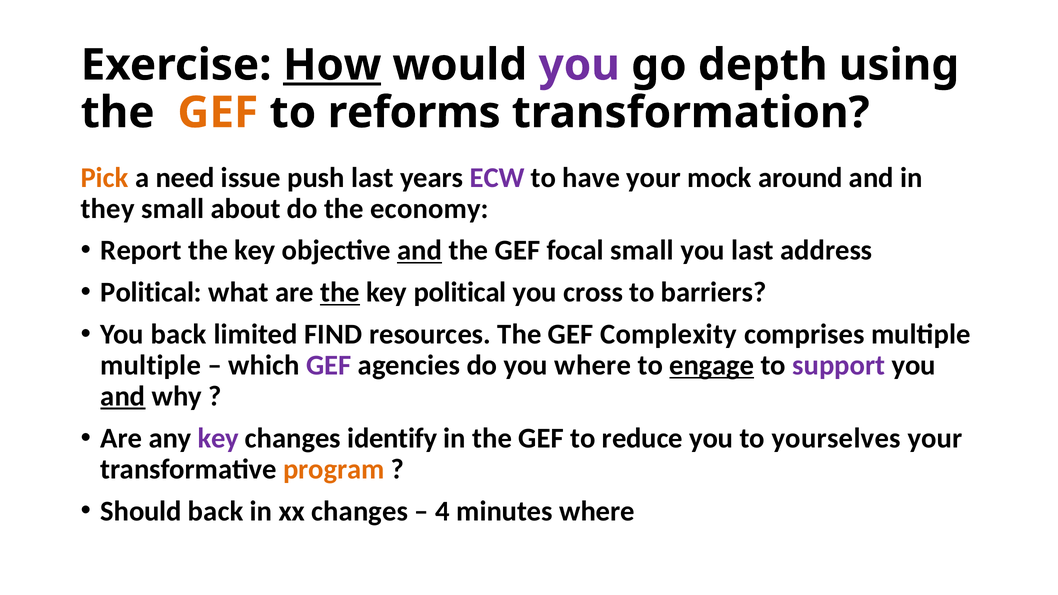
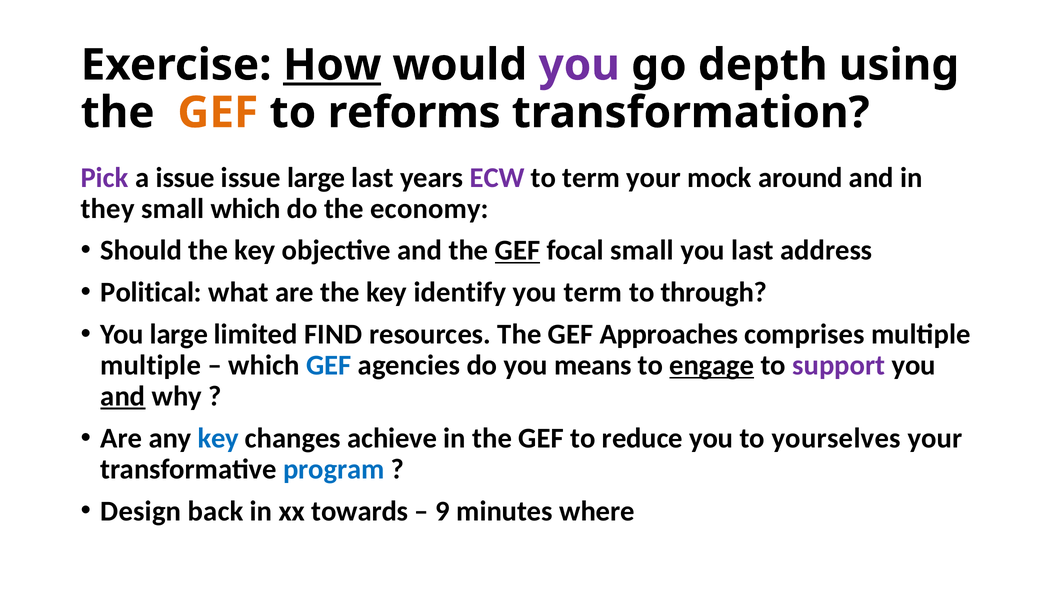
Pick colour: orange -> purple
a need: need -> issue
issue push: push -> large
to have: have -> term
small about: about -> which
Report: Report -> Should
and at (420, 251) underline: present -> none
GEF at (517, 251) underline: none -> present
the at (340, 293) underline: present -> none
key political: political -> identify
you cross: cross -> term
barriers: barriers -> through
You back: back -> large
Complexity: Complexity -> Approaches
GEF at (329, 365) colour: purple -> blue
you where: where -> means
key at (218, 438) colour: purple -> blue
identify: identify -> achieve
program colour: orange -> blue
Should: Should -> Design
xx changes: changes -> towards
4: 4 -> 9
